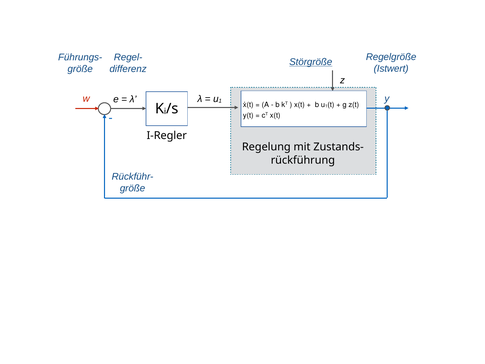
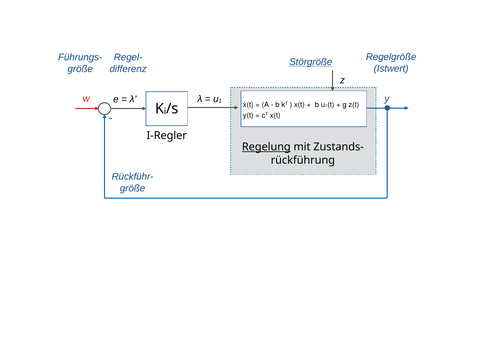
Regelung underline: none -> present
